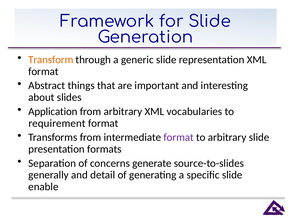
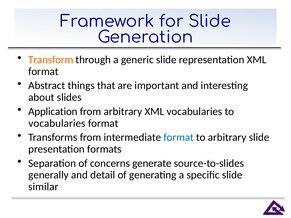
requirement at (57, 123): requirement -> vocabularies
format at (179, 137) colour: purple -> blue
enable: enable -> similar
